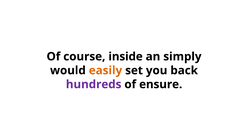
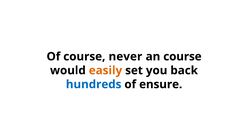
inside: inside -> never
an simply: simply -> course
hundreds colour: purple -> blue
